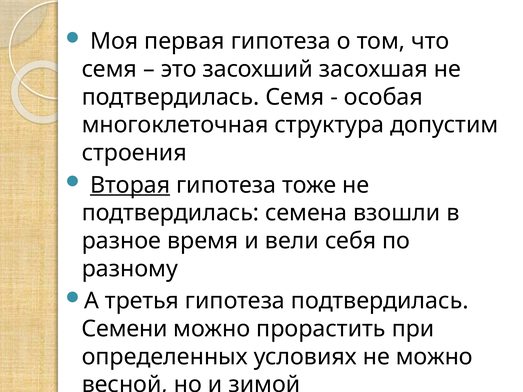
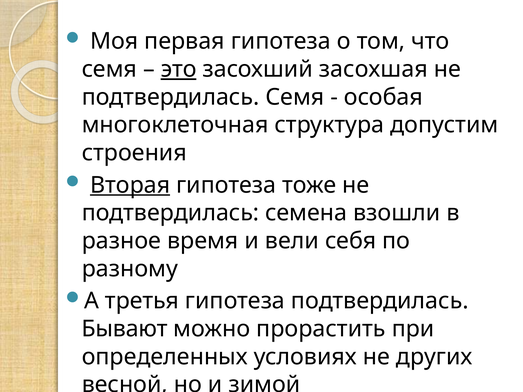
это underline: none -> present
Семени: Семени -> Бывают
не можно: можно -> других
